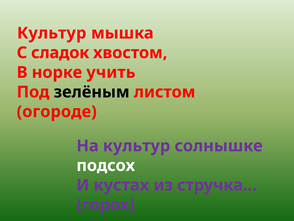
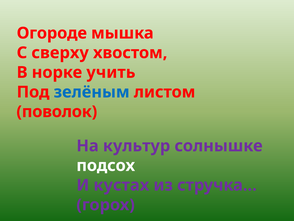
Культур at (52, 33): Культур -> Огороде
сладок: сладок -> сверху
зелёным colour: black -> blue
огороде: огороде -> поволок
